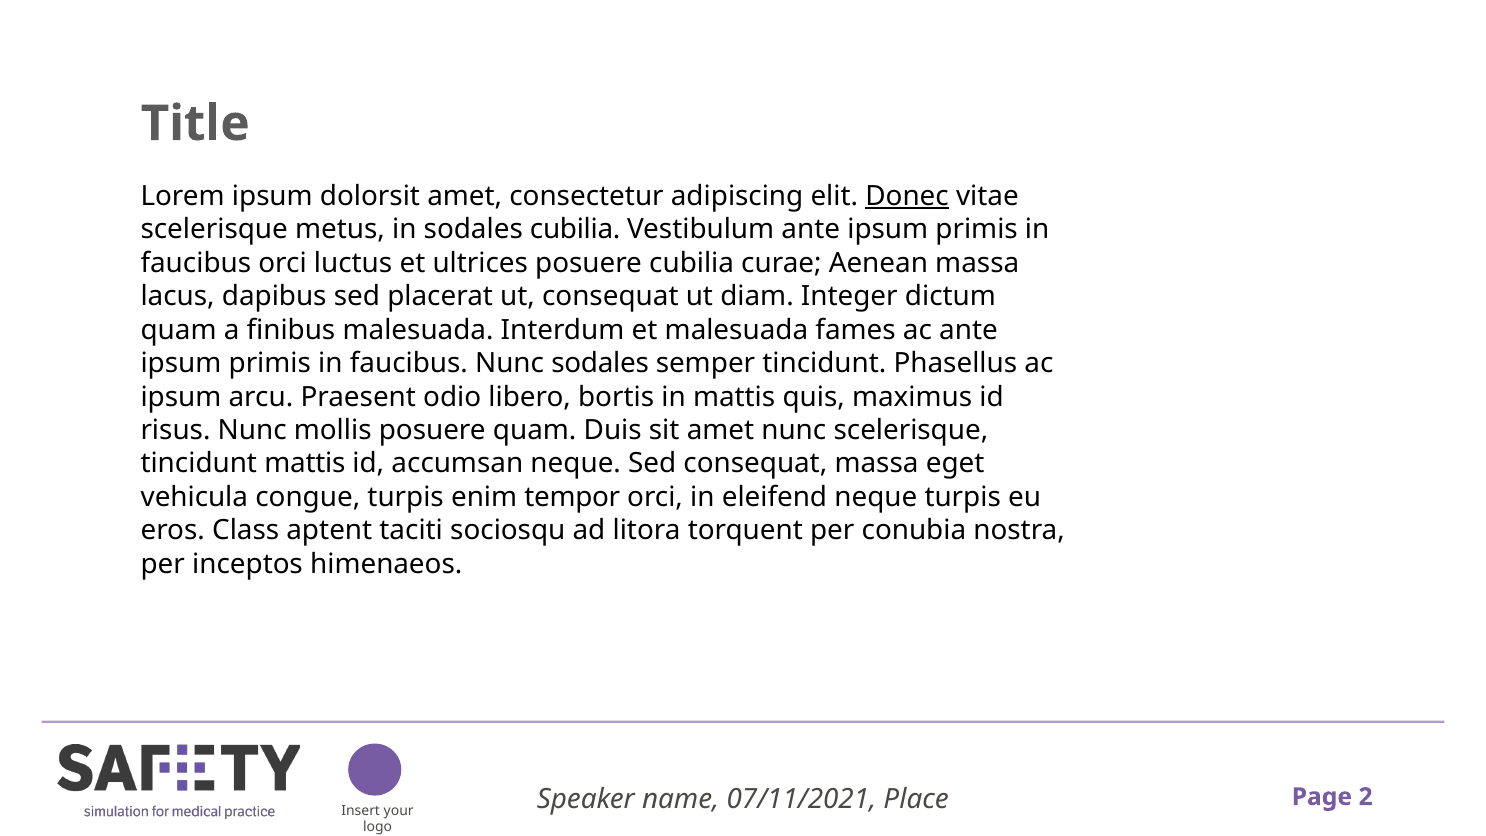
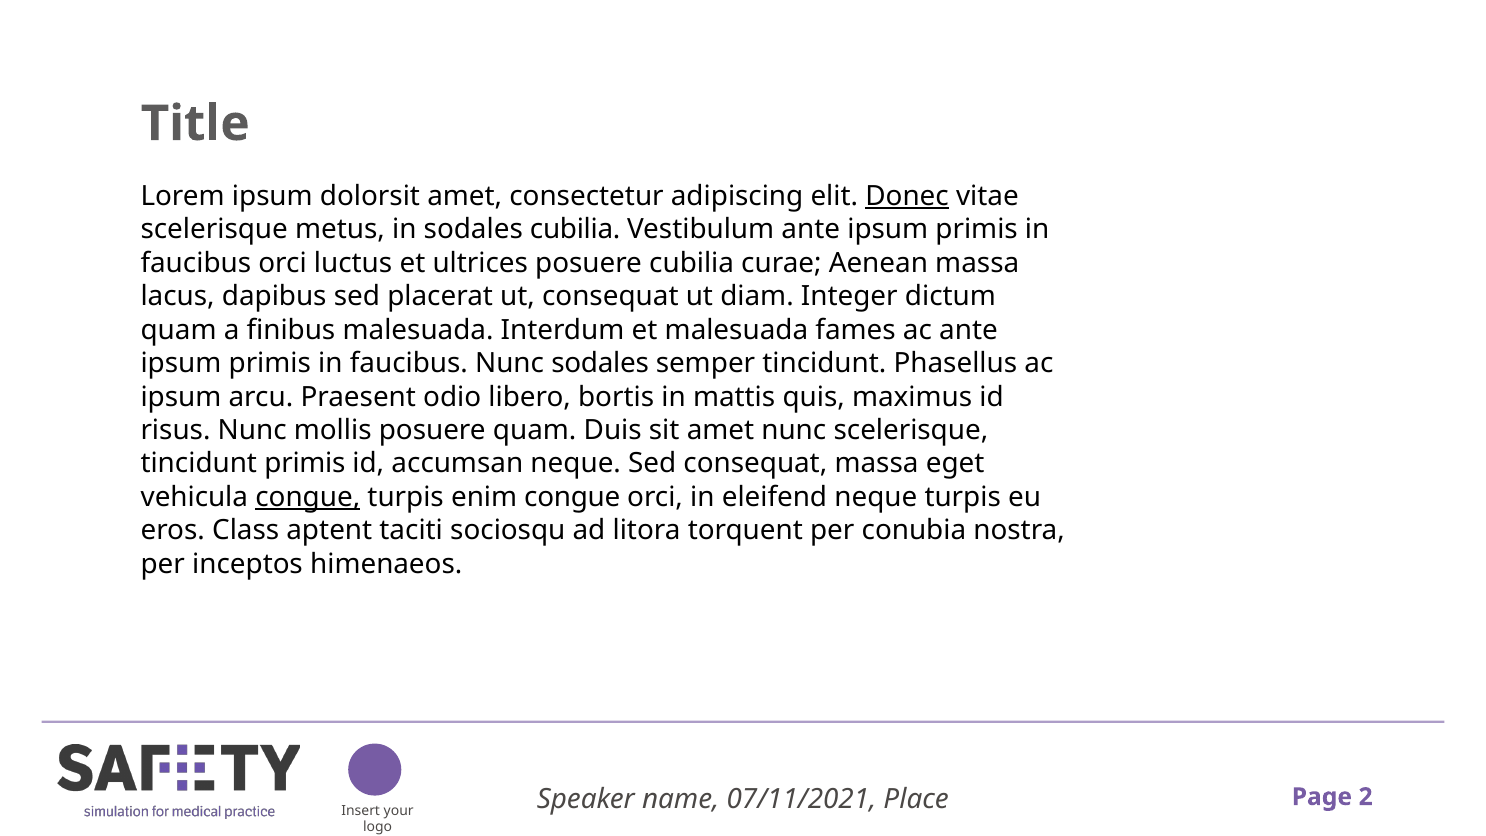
tincidunt mattis: mattis -> primis
congue at (308, 497) underline: none -> present
enim tempor: tempor -> congue
